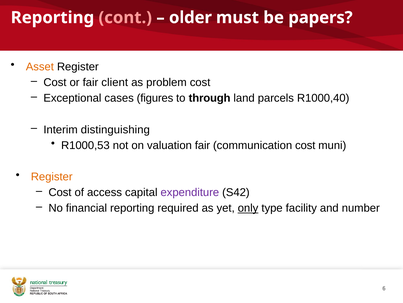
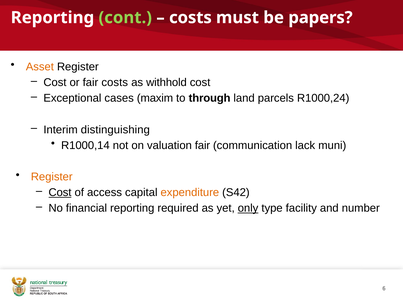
cont colour: pink -> light green
older at (190, 18): older -> costs
fair client: client -> costs
problem: problem -> withhold
figures: figures -> maxim
R1000,40: R1000,40 -> R1000,24
R1000,53: R1000,53 -> R1000,14
communication cost: cost -> lack
Cost at (60, 192) underline: none -> present
expenditure colour: purple -> orange
